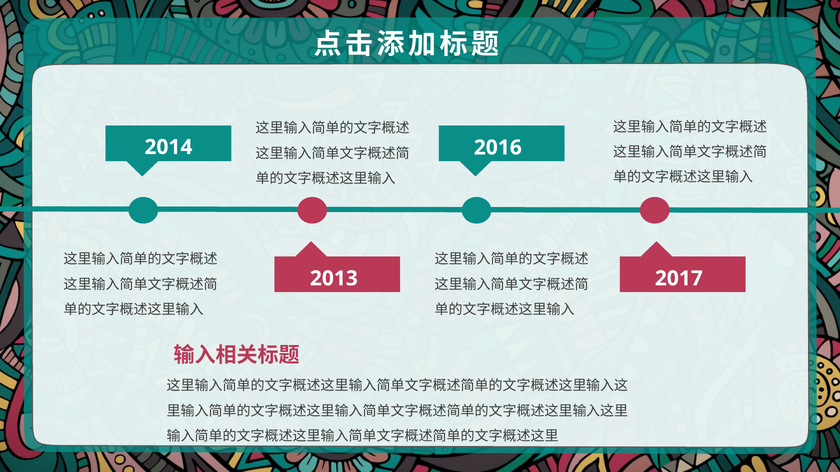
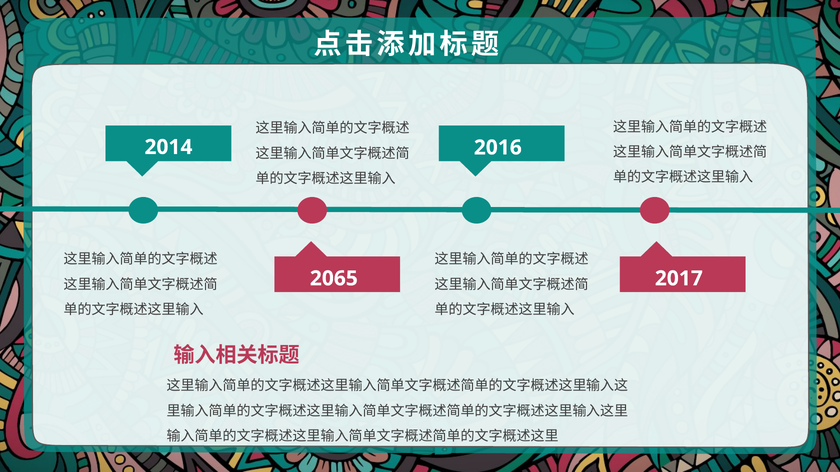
2013: 2013 -> 2065
